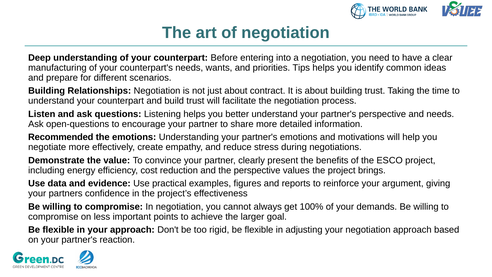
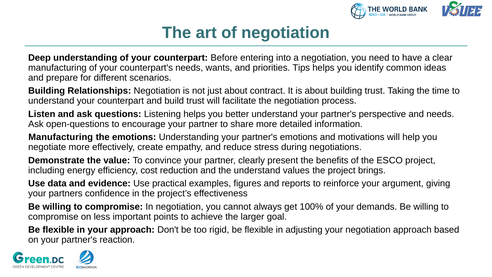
Recommended at (61, 137): Recommended -> Manufacturing
the perspective: perspective -> understand
